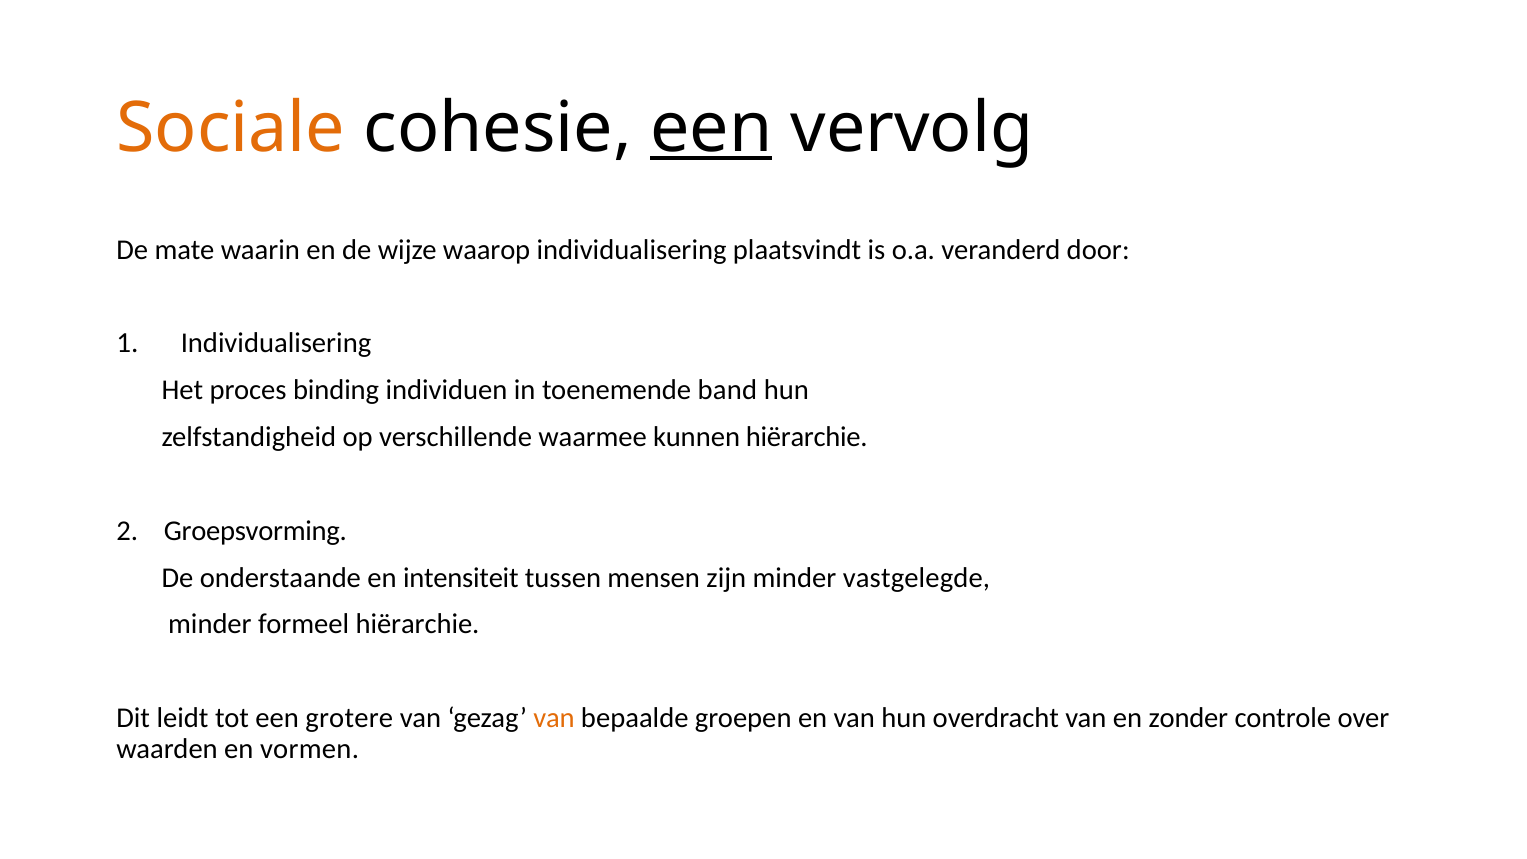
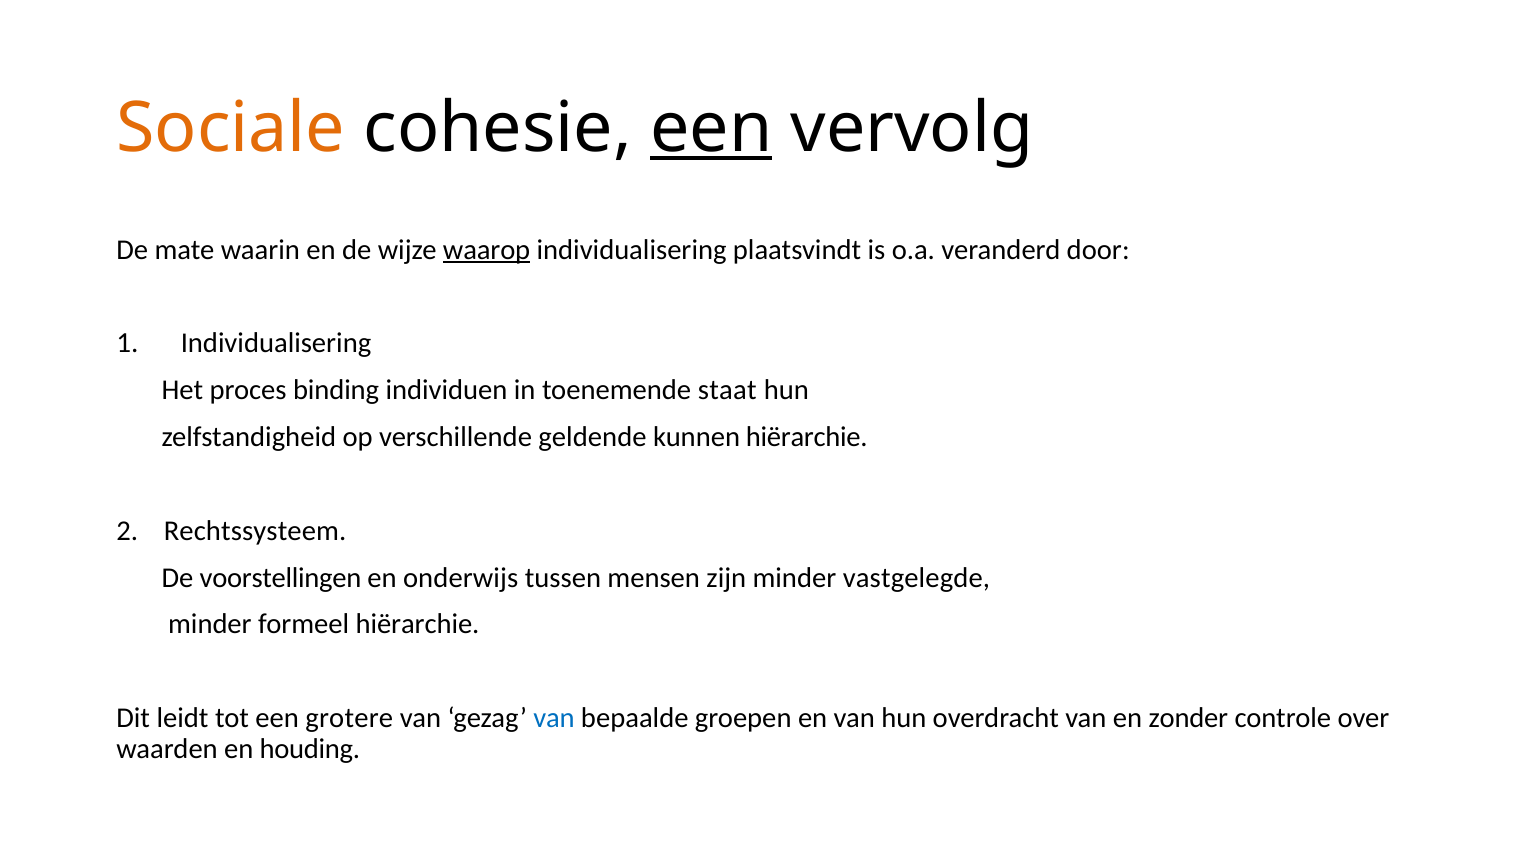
waarop underline: none -> present
band: band -> staat
waarmee: waarmee -> geldende
Groepsvorming: Groepsvorming -> Rechtssysteem
onderstaande: onderstaande -> voorstellingen
intensiteit: intensiteit -> onderwijs
van at (554, 718) colour: orange -> blue
vormen: vormen -> houding
